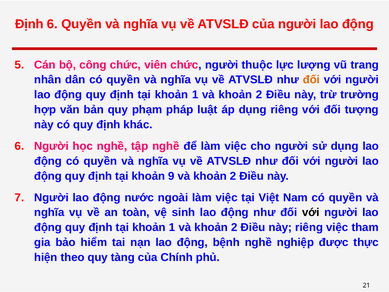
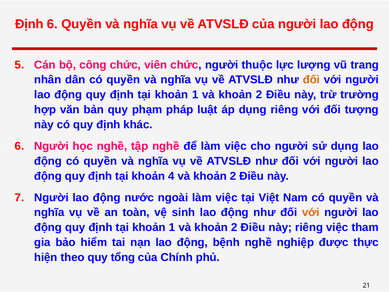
9: 9 -> 4
với at (311, 212) colour: black -> orange
tàng: tàng -> tổng
